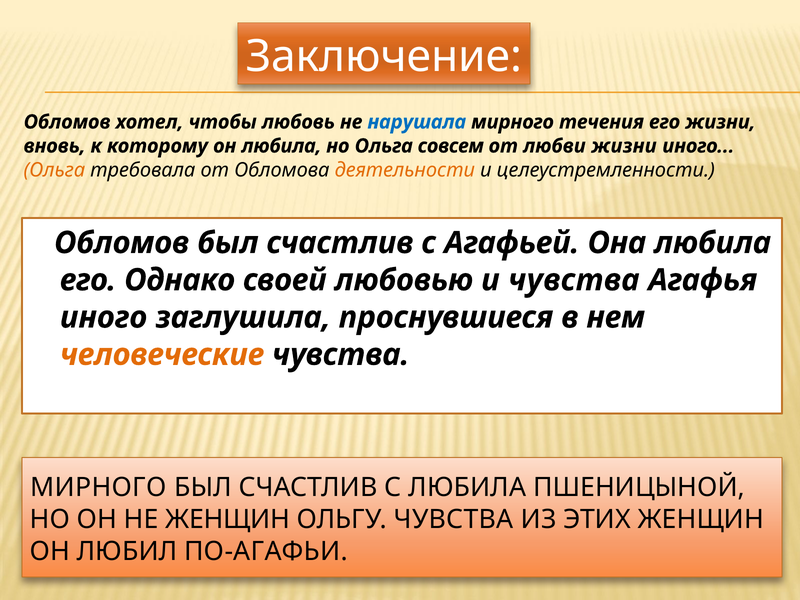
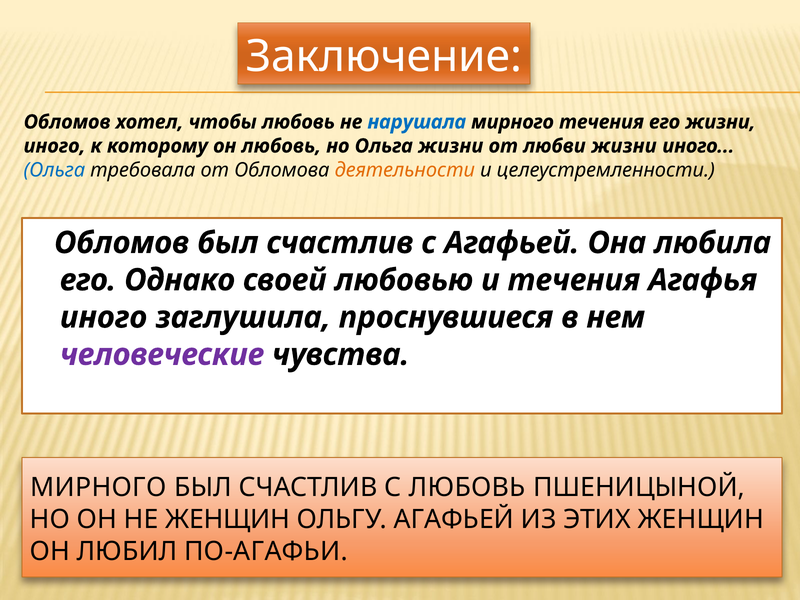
вновь at (55, 146): вновь -> иного
он любила: любила -> любовь
Ольга совсем: совсем -> жизни
Ольга at (54, 170) colour: orange -> blue
и чувства: чувства -> течения
человеческие colour: orange -> purple
С ЛЮБИЛА: ЛЮБИЛА -> ЛЮБОВЬ
ОЛЬГУ ЧУВСТВА: ЧУВСТВА -> АГАФЬЕЙ
